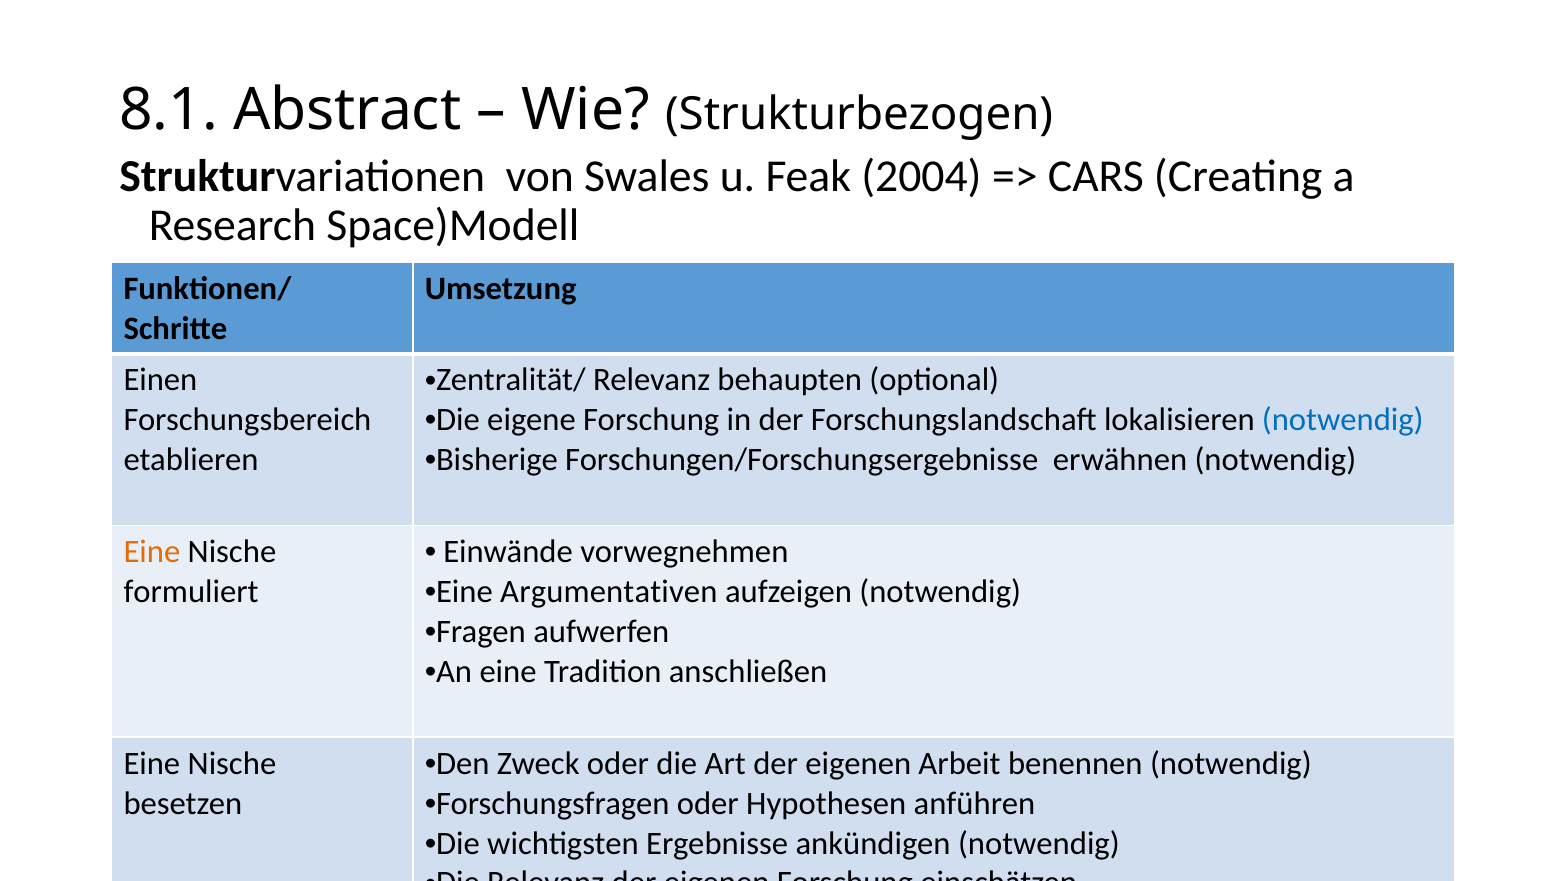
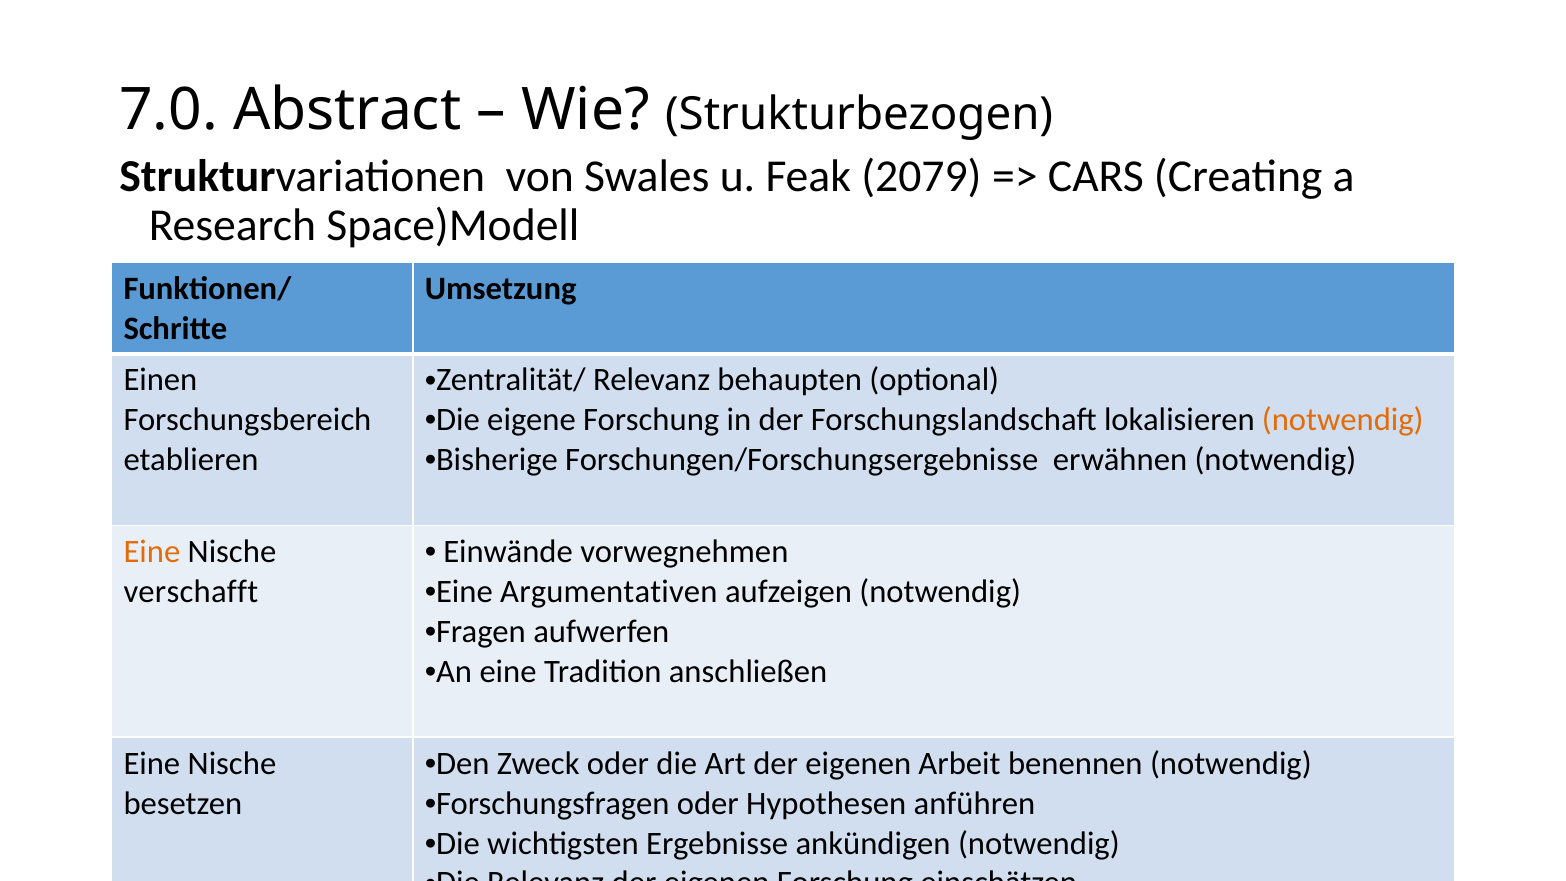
8.1: 8.1 -> 7.0
2004: 2004 -> 2079
notwendig at (1343, 420) colour: blue -> orange
formuliert: formuliert -> verschafft
